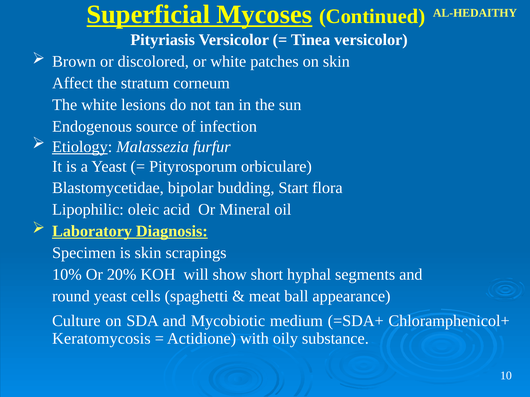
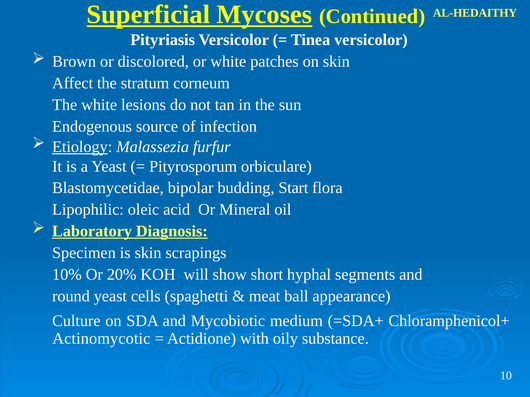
Keratomycosis: Keratomycosis -> Actinomycotic
